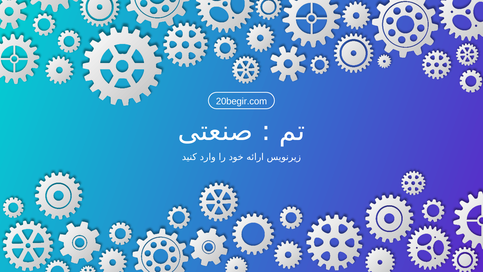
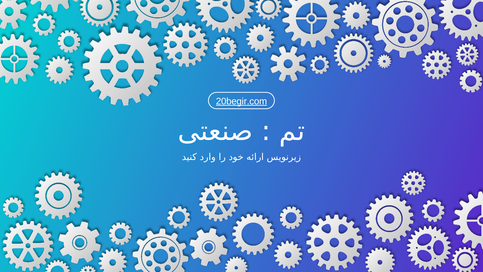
20begir.com underline: none -> present
